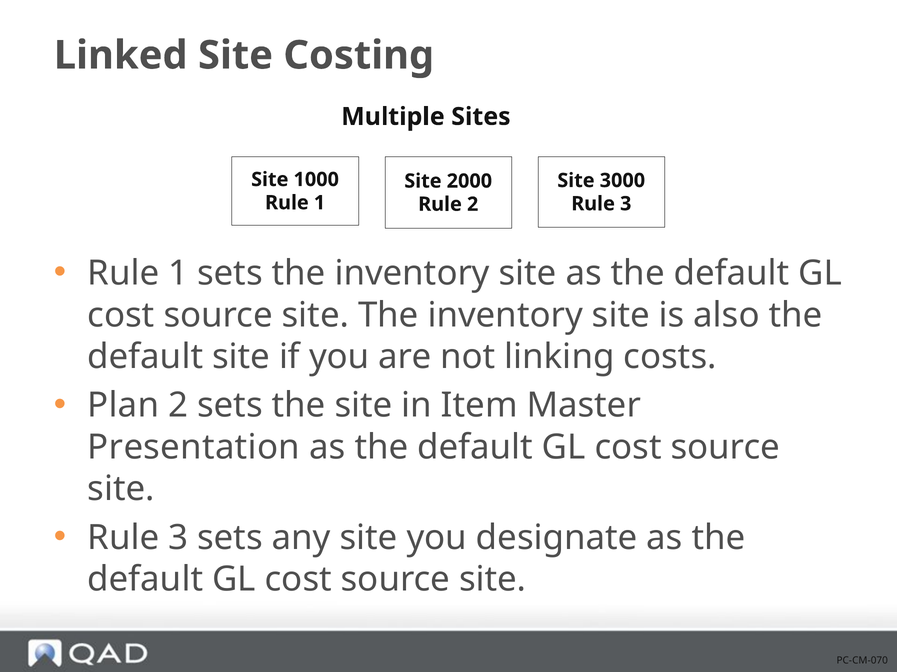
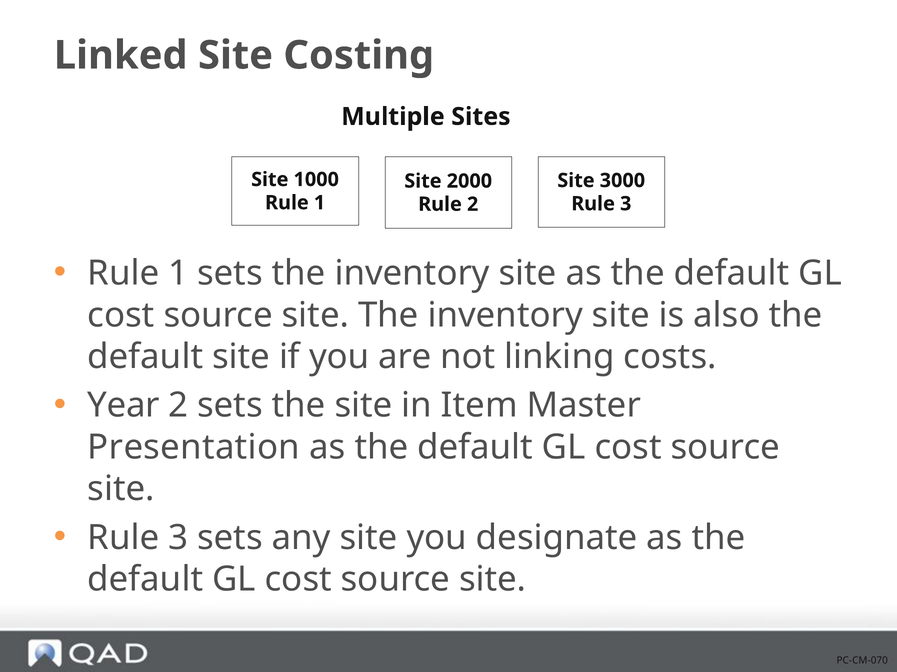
Plan: Plan -> Year
